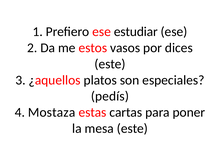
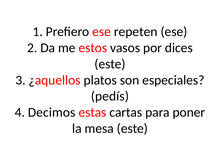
estudiar: estudiar -> repeten
Mostaza: Mostaza -> Decimos
